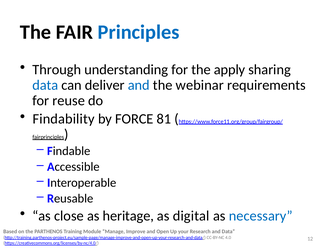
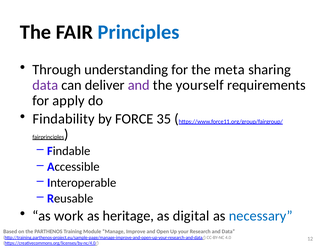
apply: apply -> meta
data at (45, 85) colour: blue -> purple
and at (139, 85) colour: blue -> purple
webinar: webinar -> yourself
reuse: reuse -> apply
81: 81 -> 35
close: close -> work
